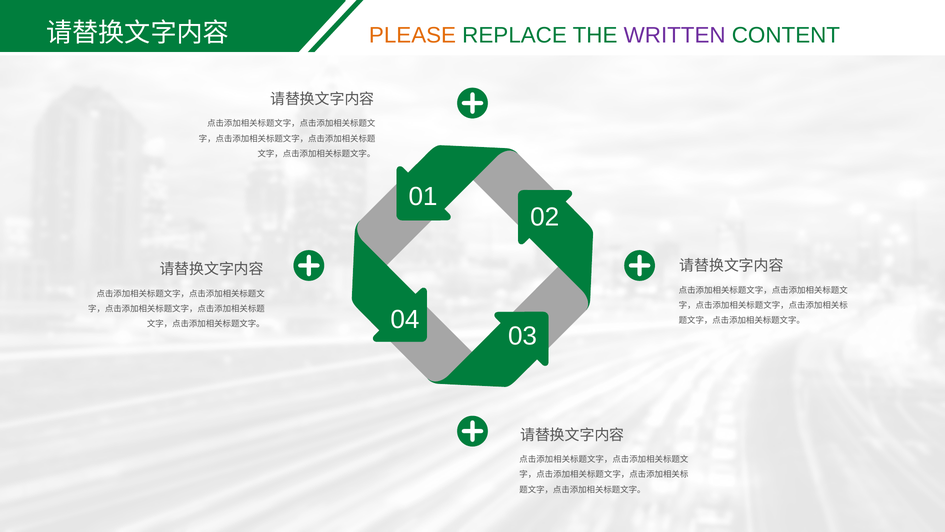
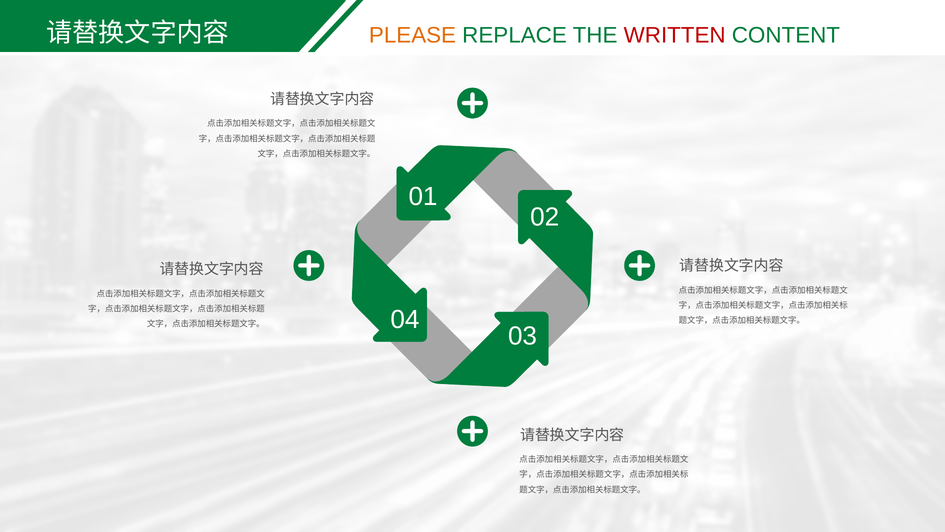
WRITTEN colour: purple -> red
